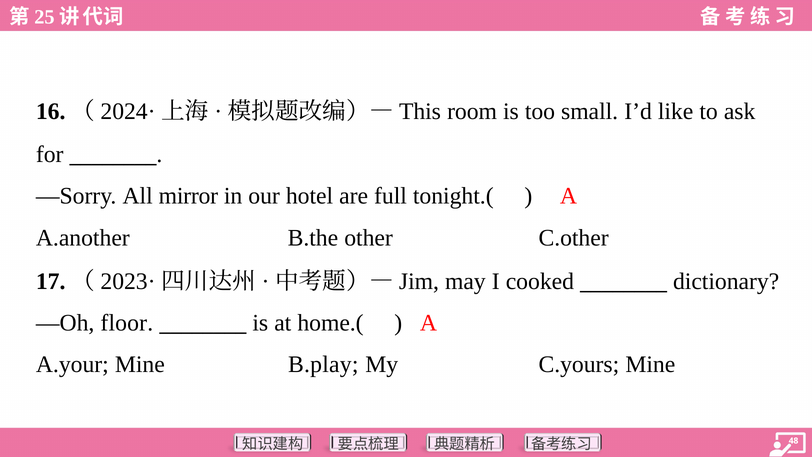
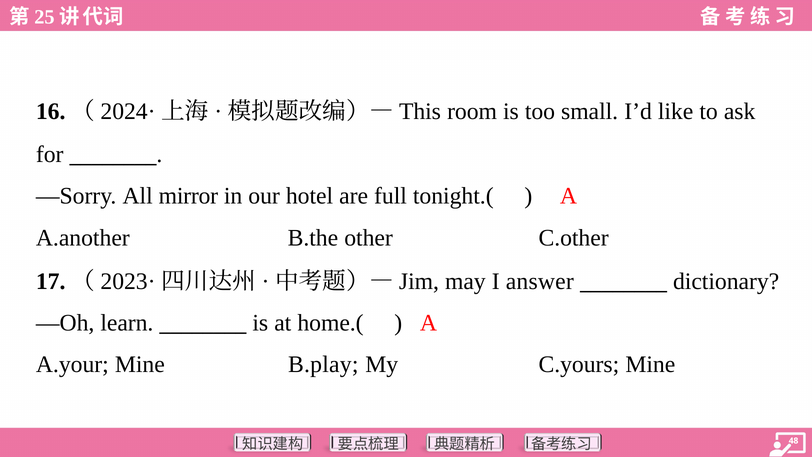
cooked: cooked -> answer
floor: floor -> learn
